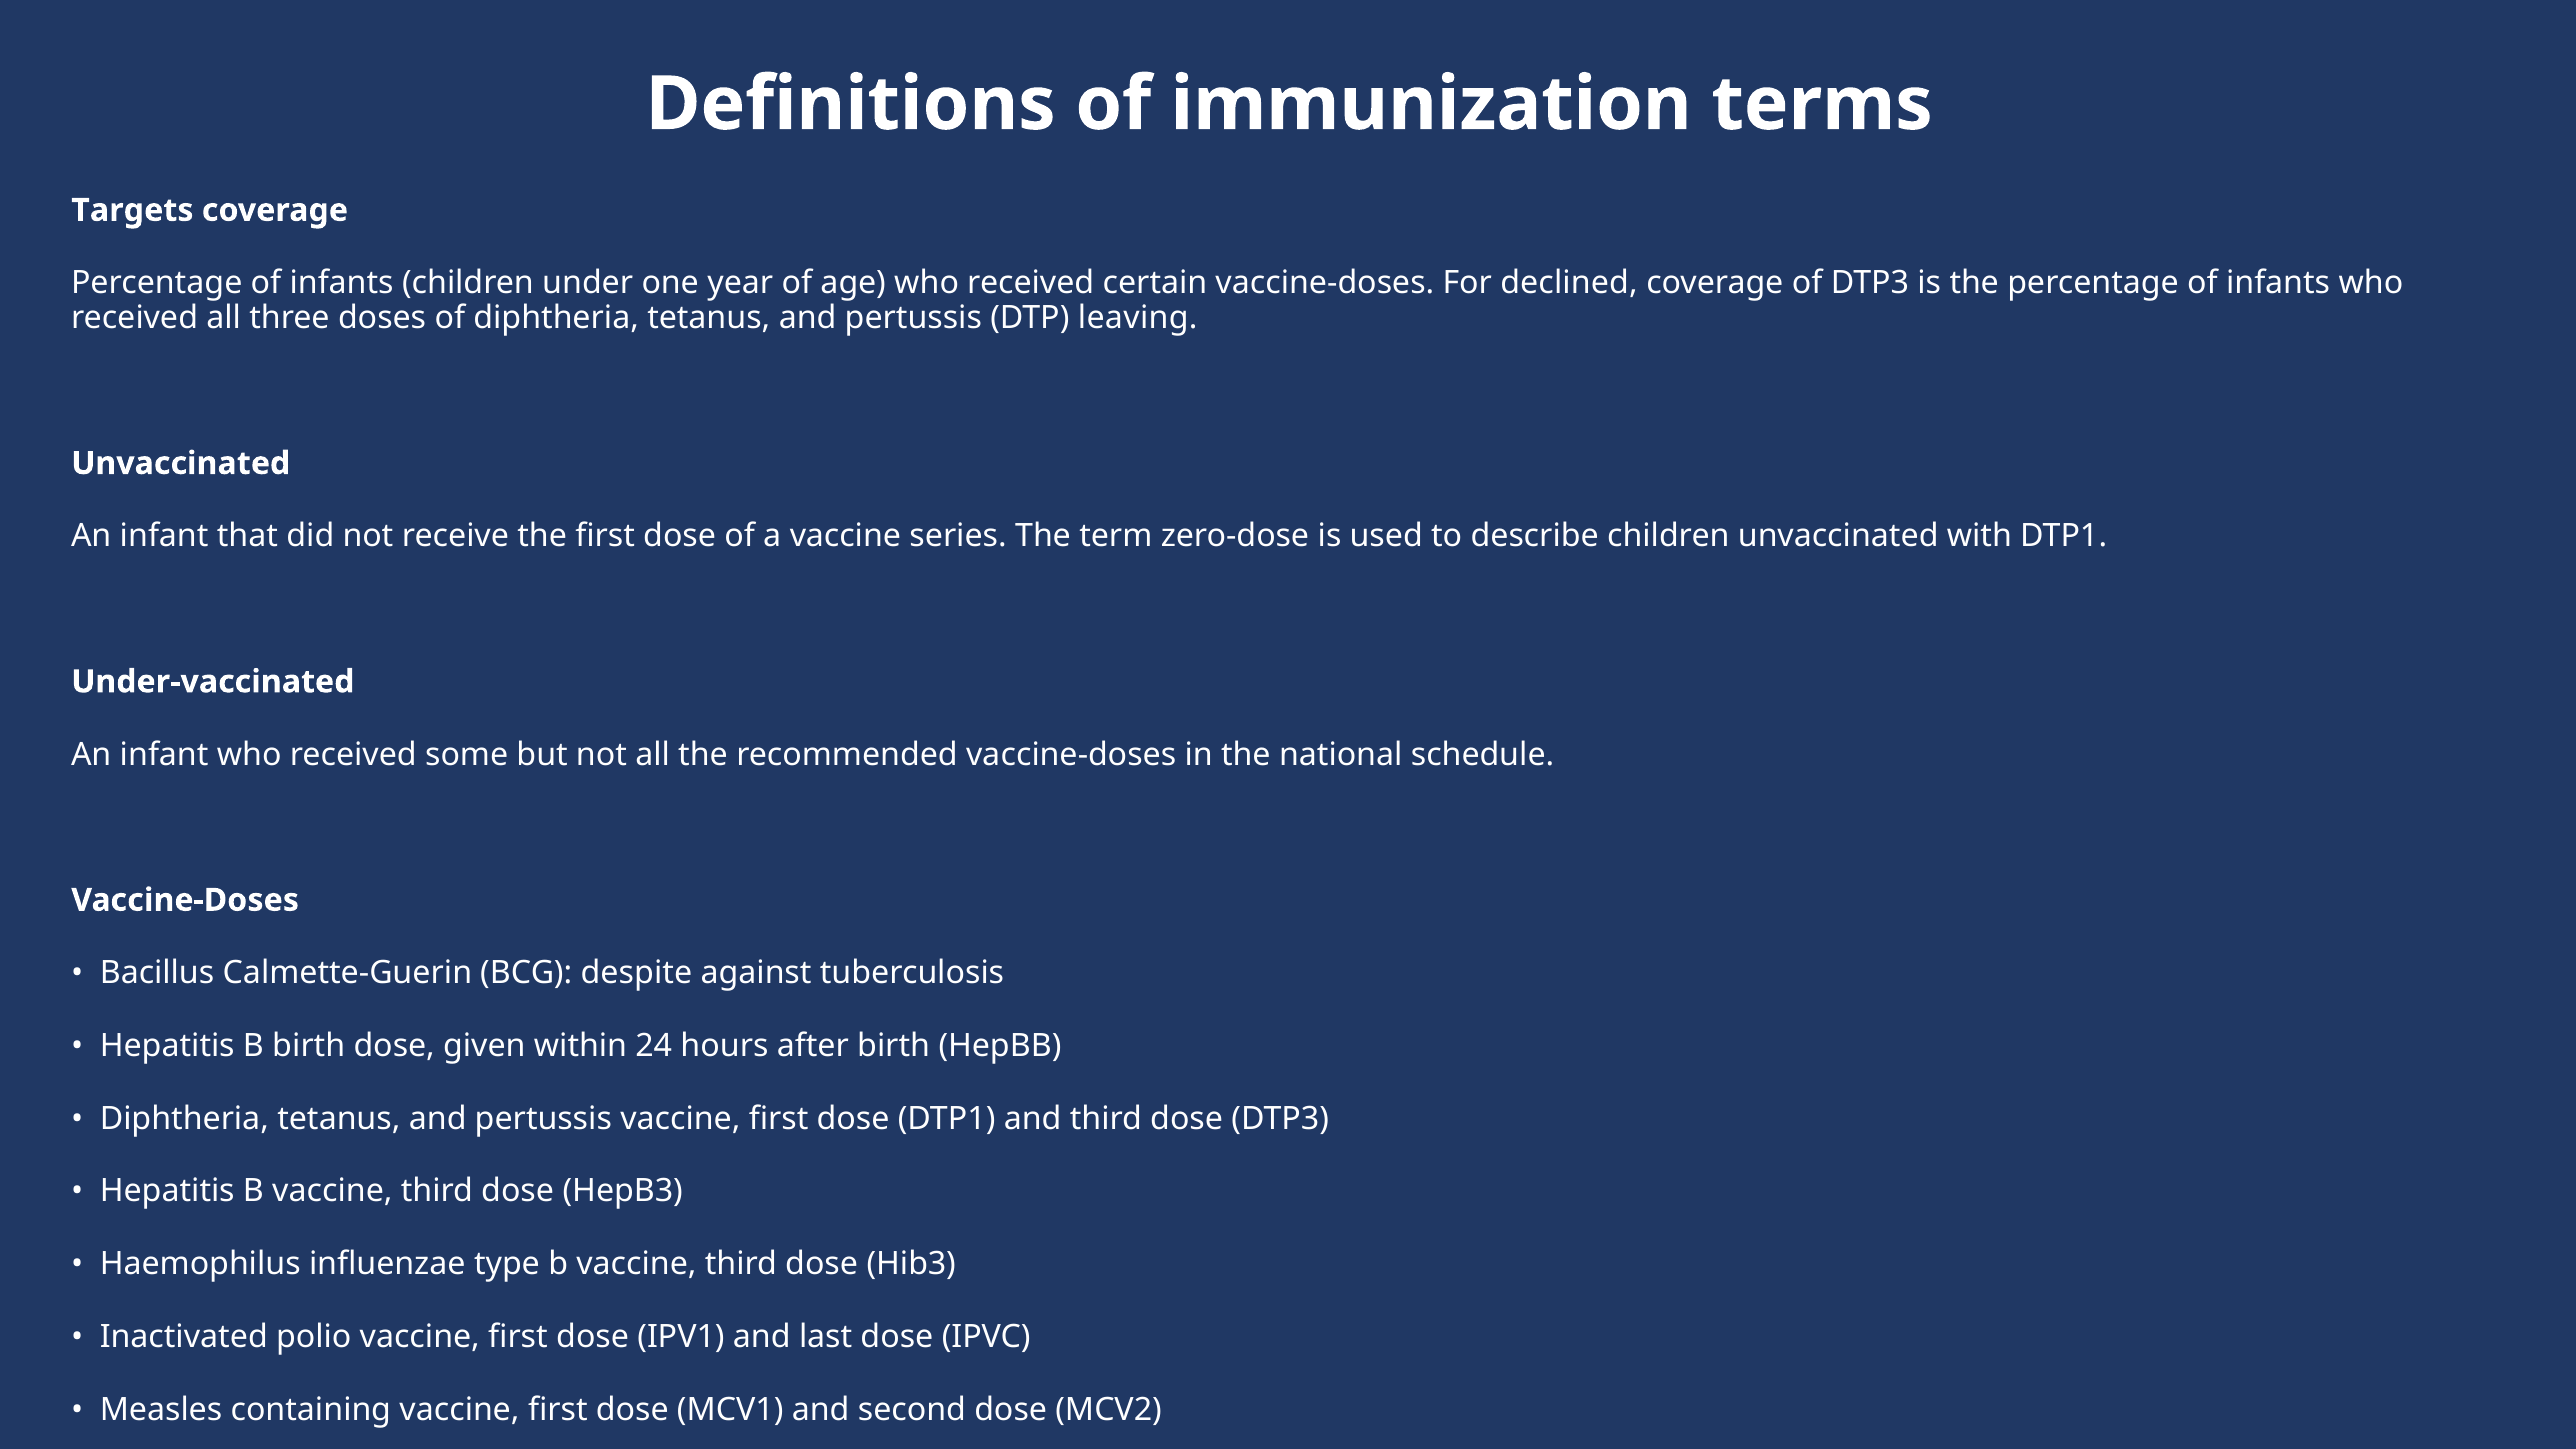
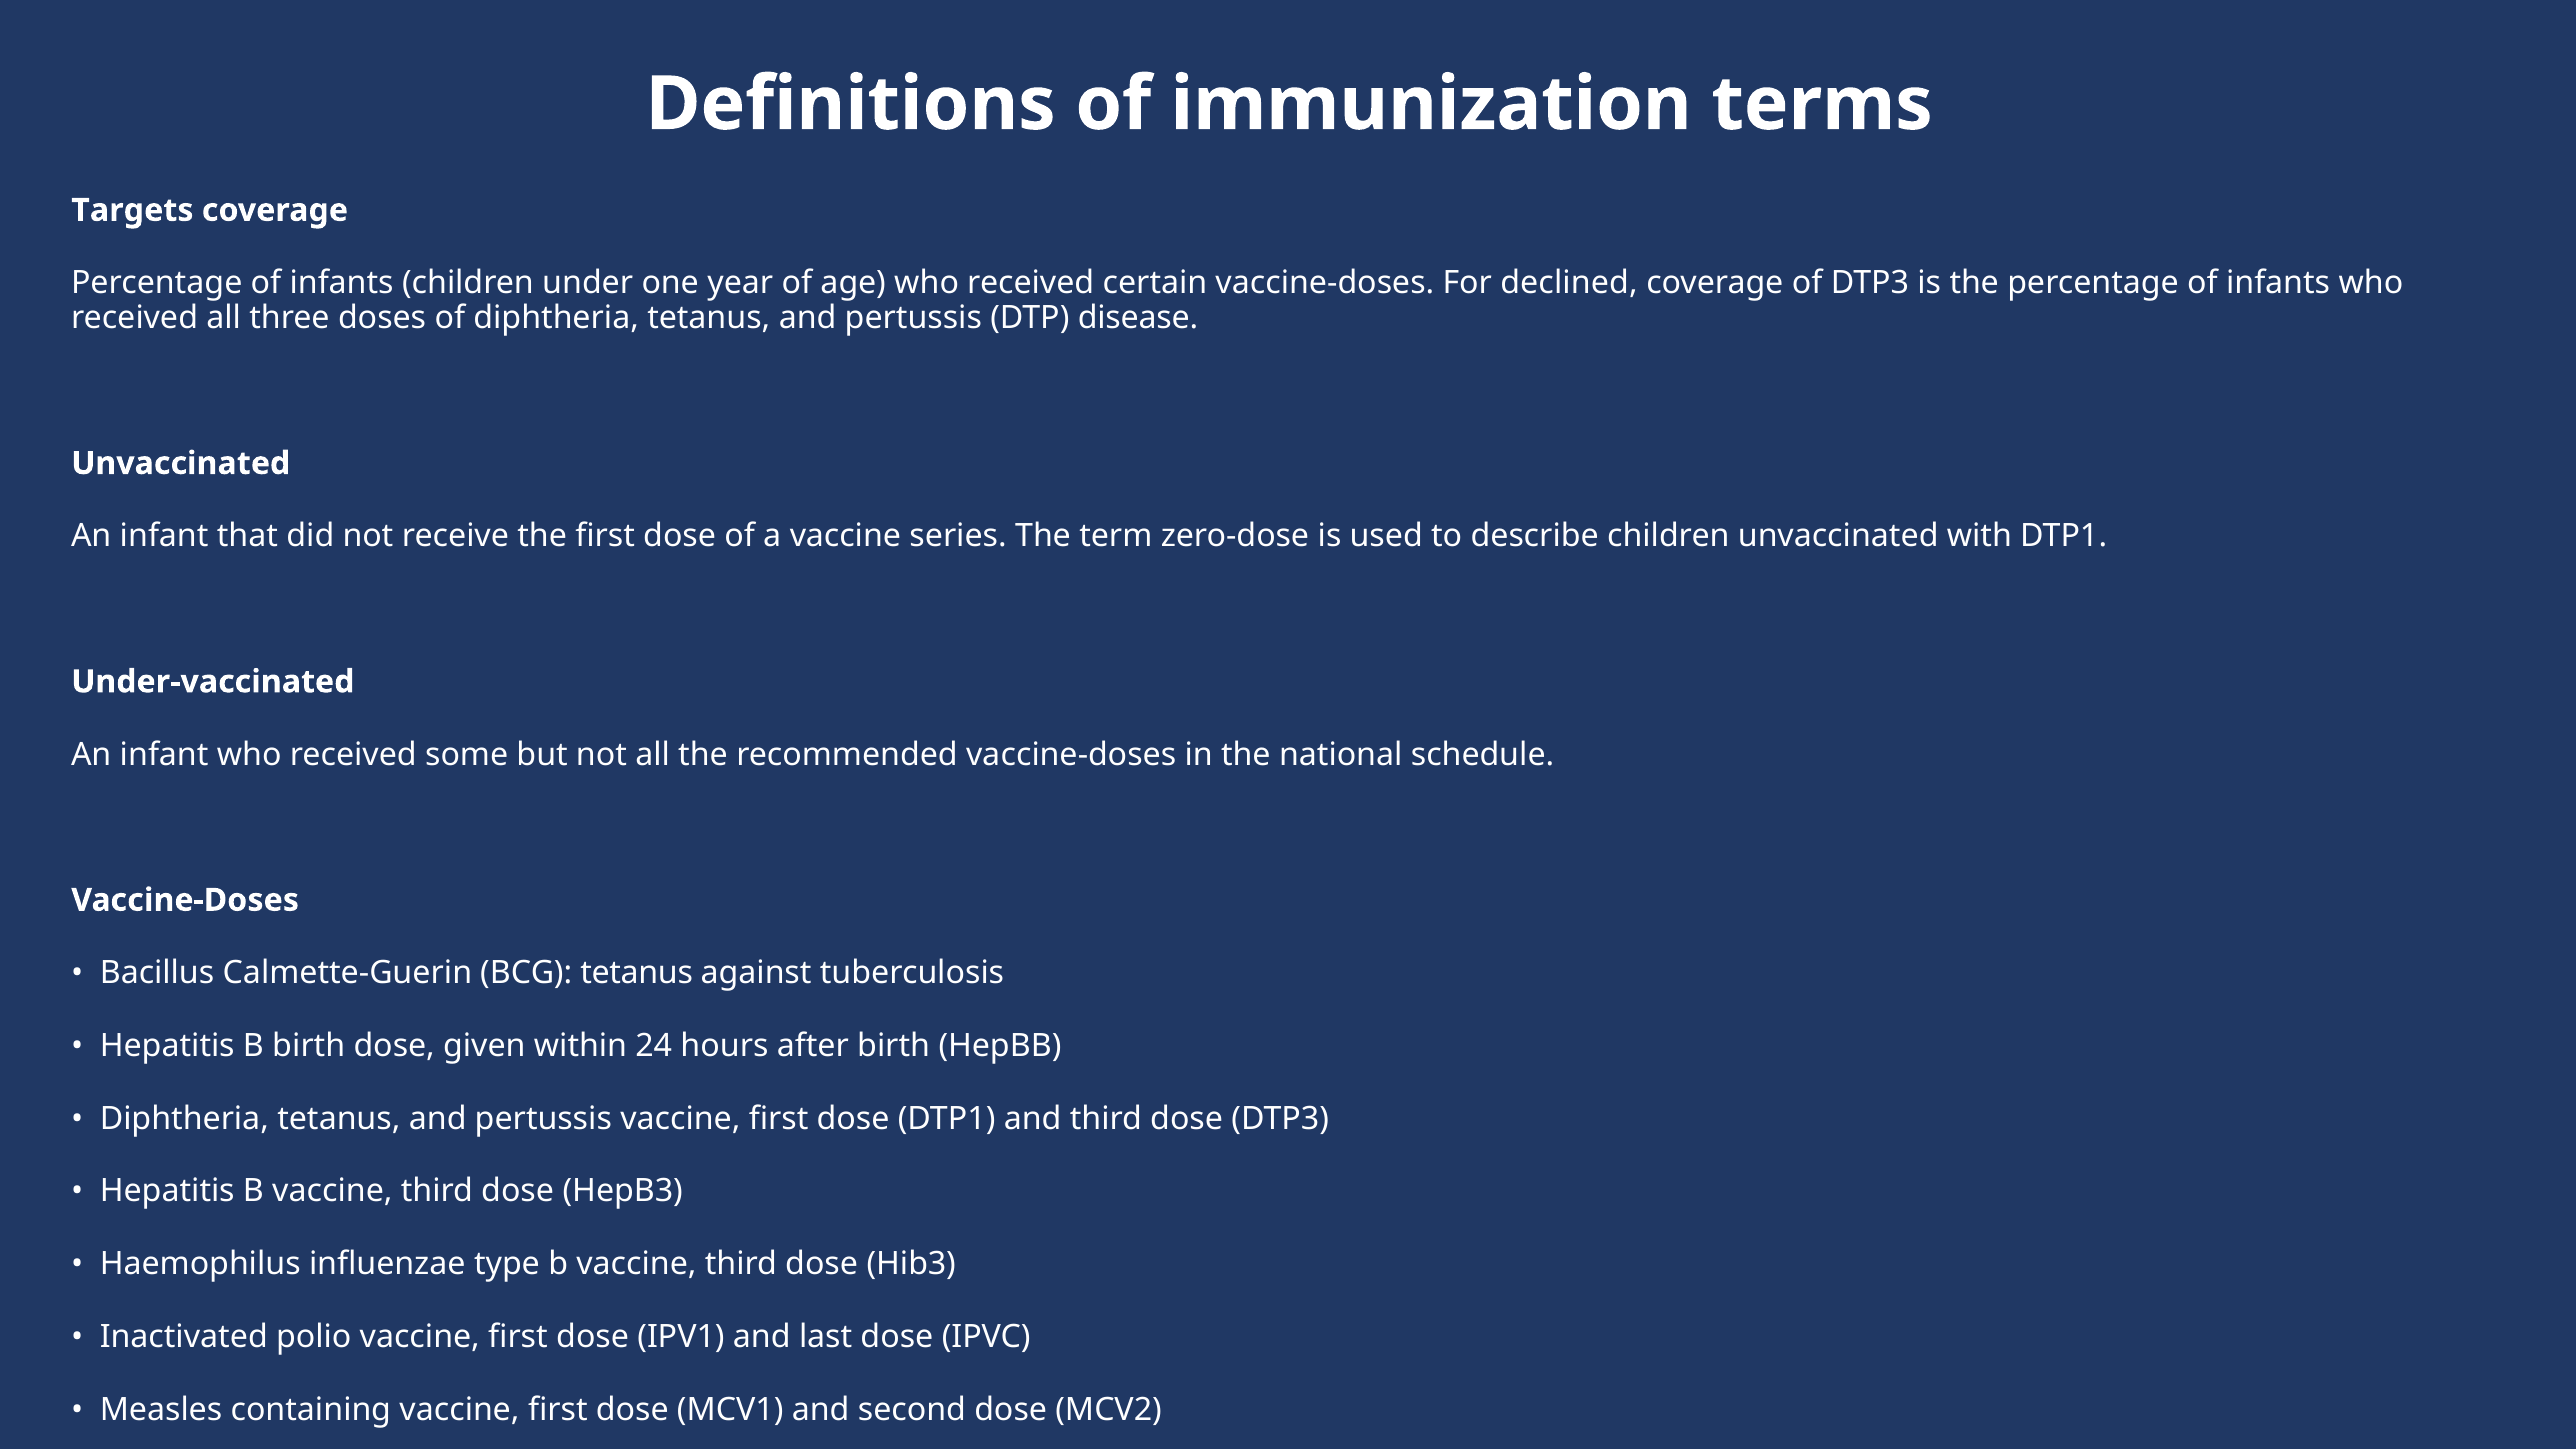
leaving: leaving -> disease
BCG despite: despite -> tetanus
